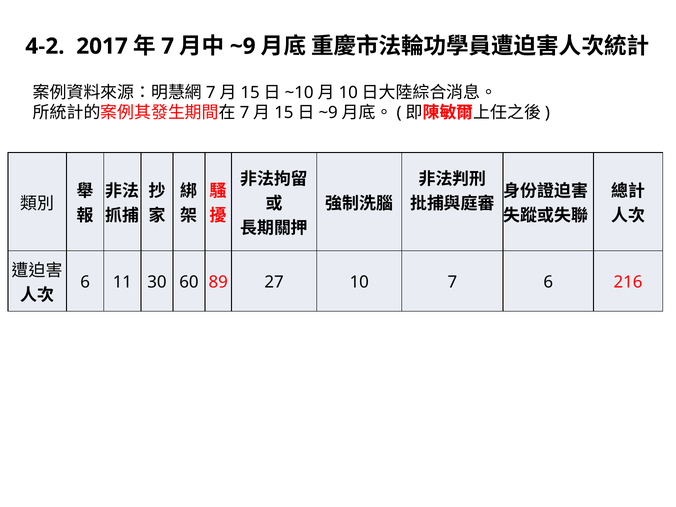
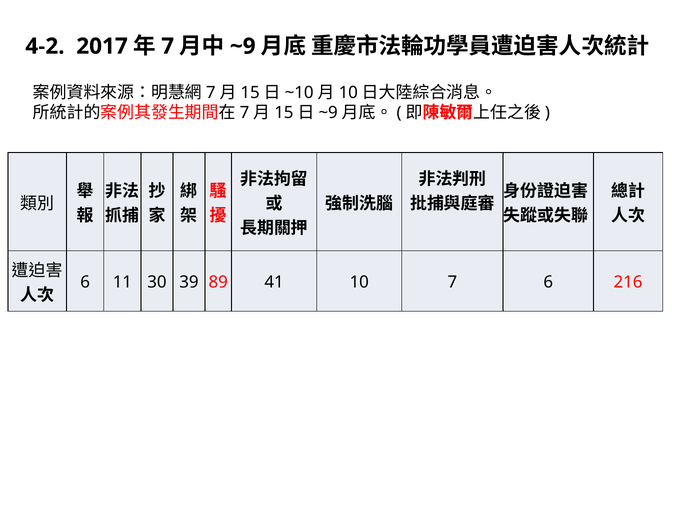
60: 60 -> 39
27: 27 -> 41
